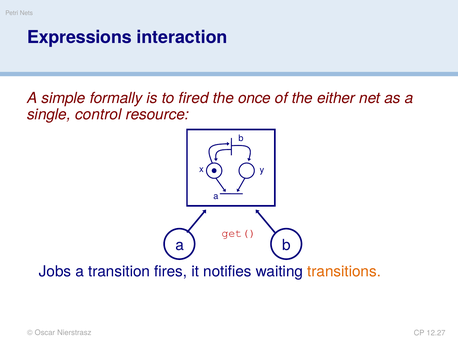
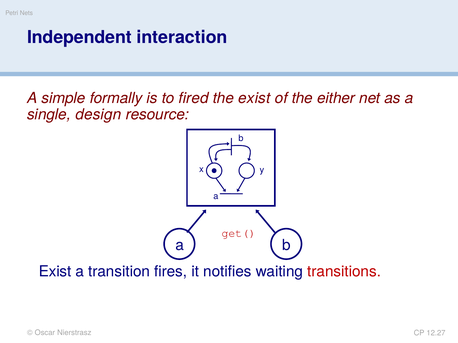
Expressions: Expressions -> Independent
the once: once -> exist
control: control -> design
Jobs at (55, 272): Jobs -> Exist
transitions colour: orange -> red
